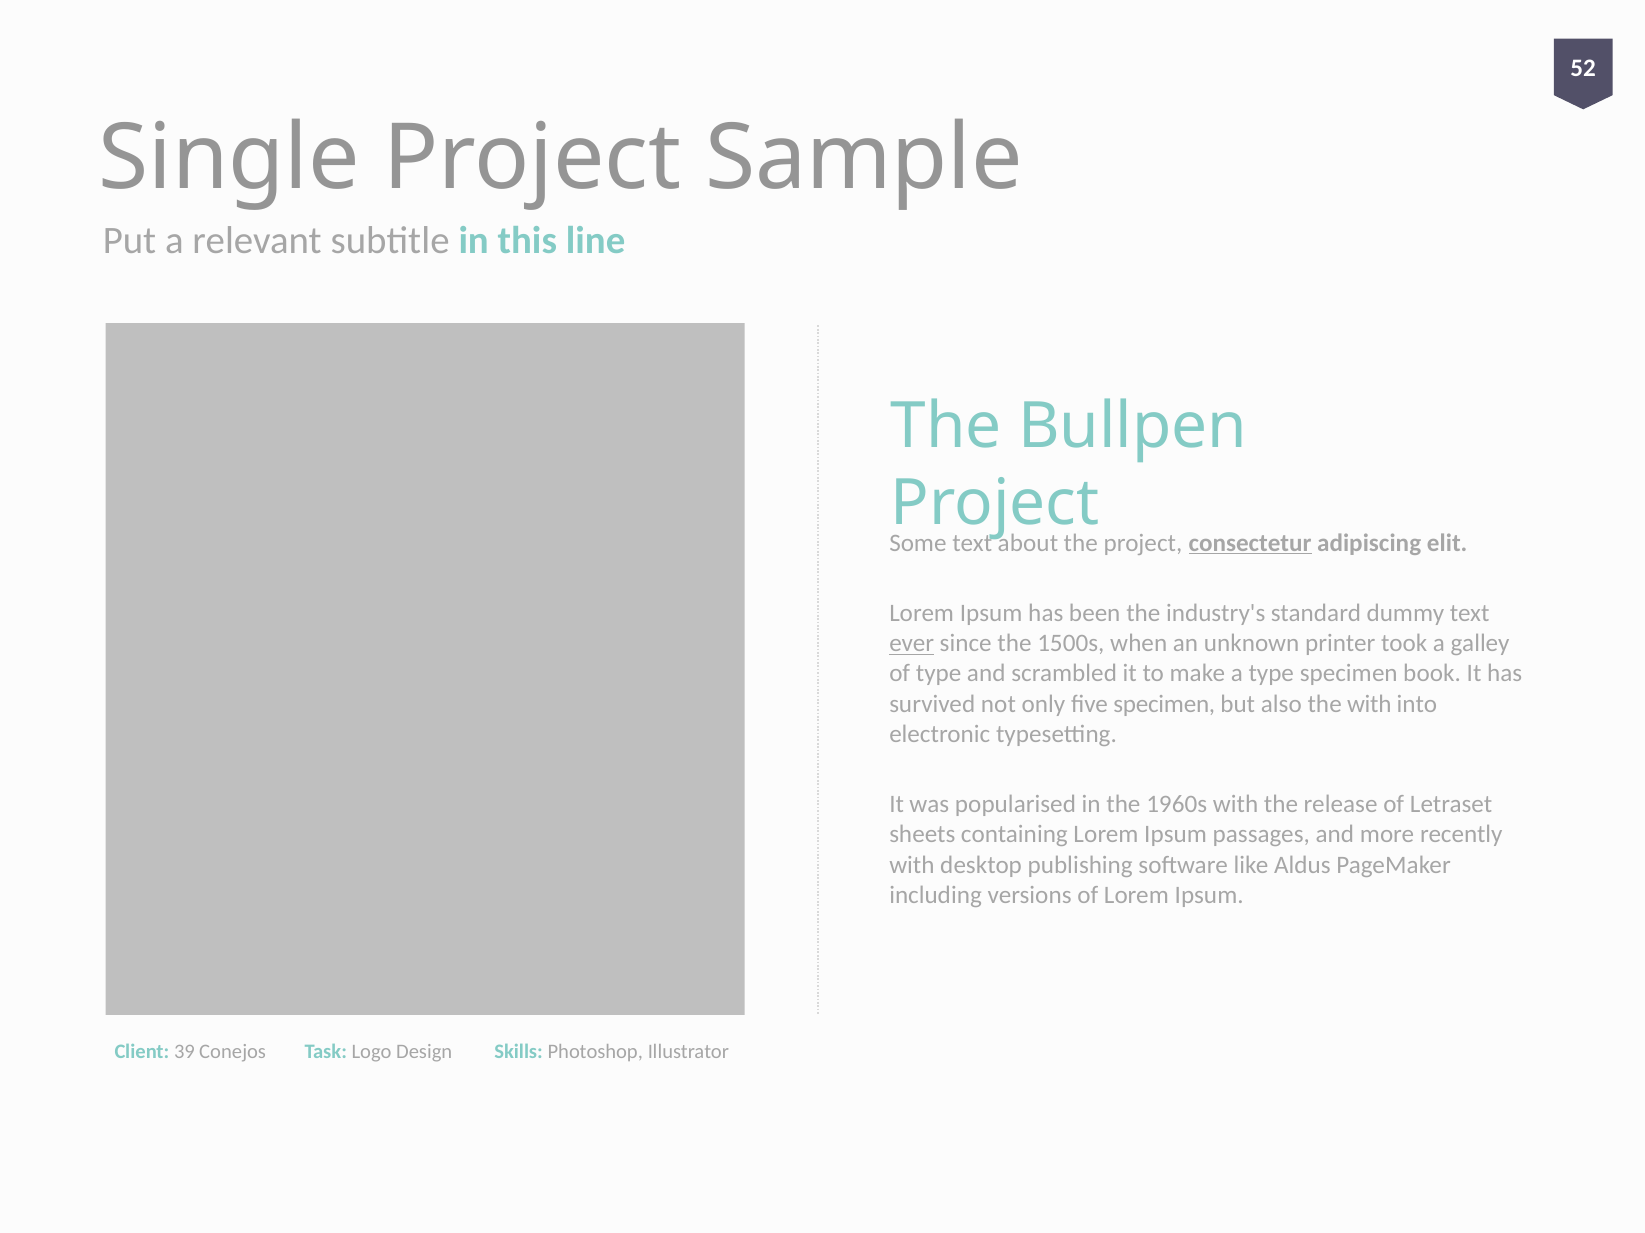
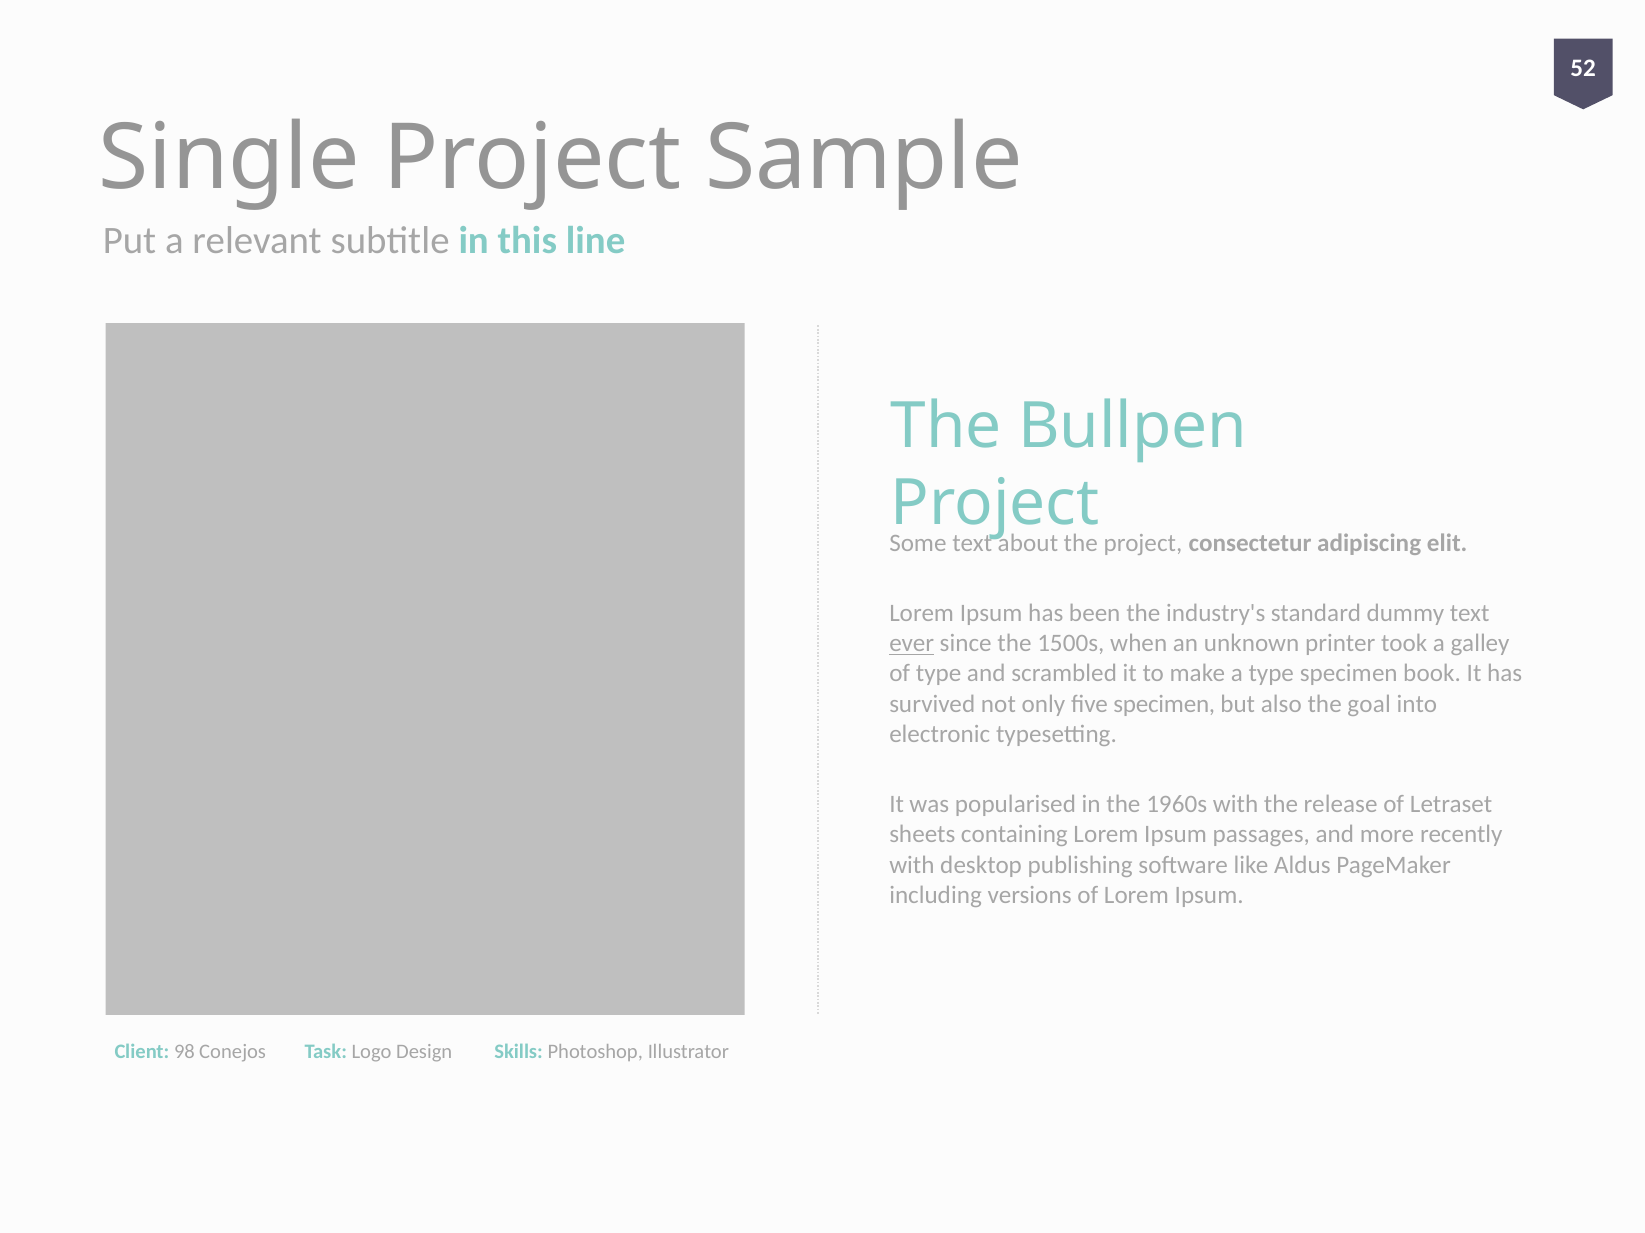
consectetur underline: present -> none
the with: with -> goal
39: 39 -> 98
